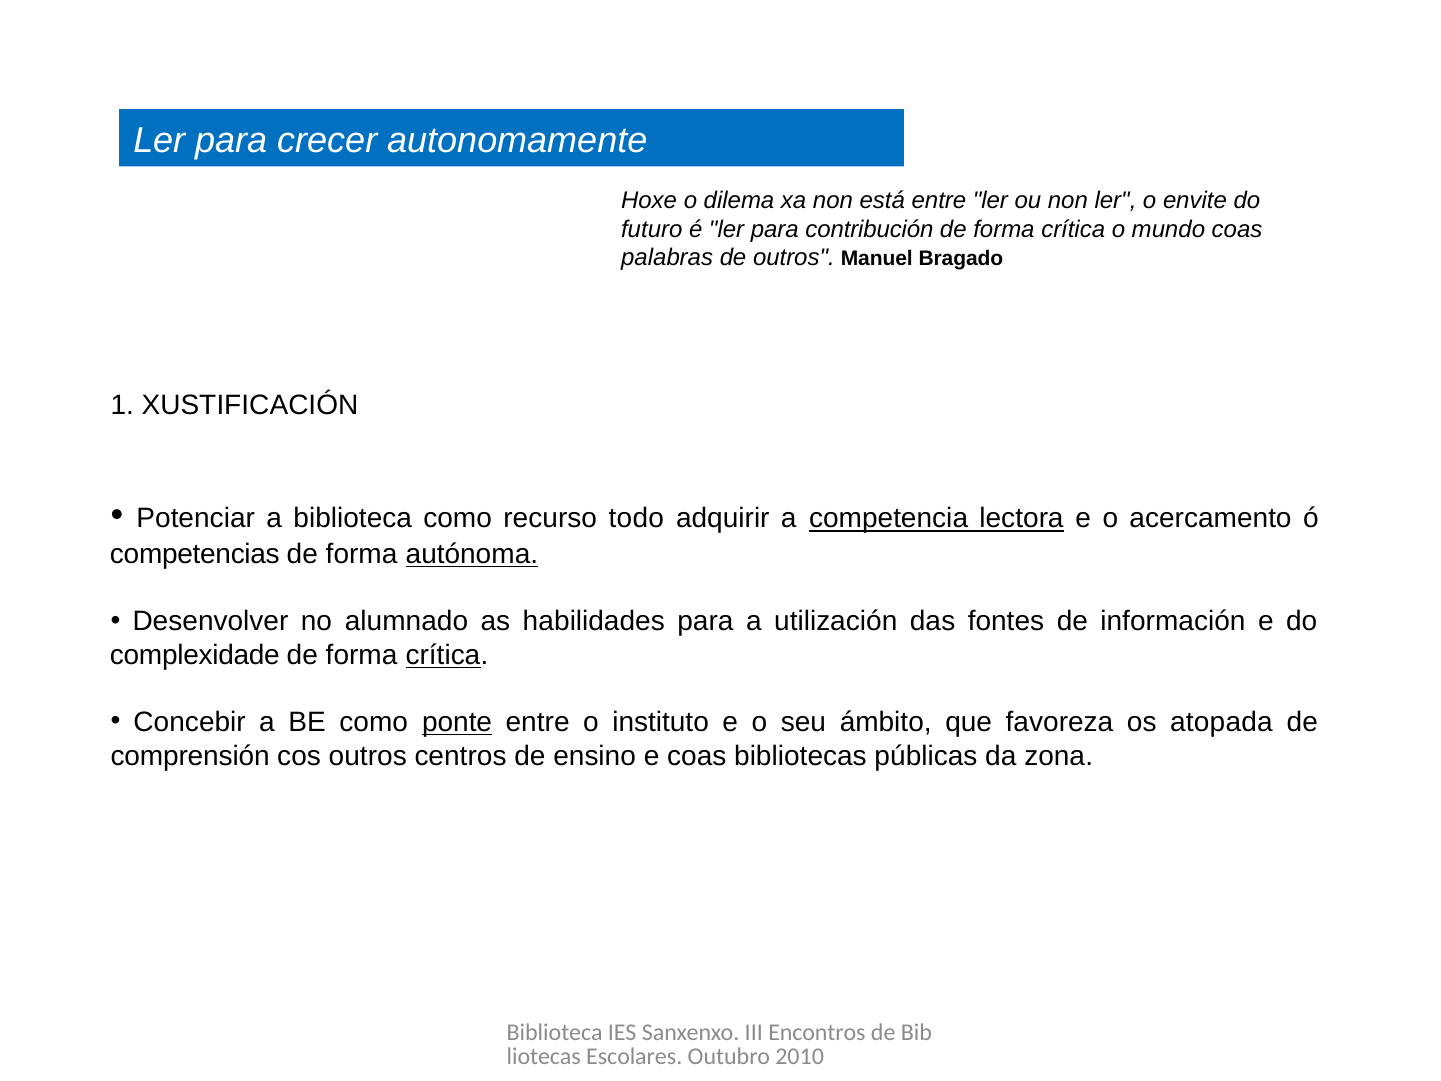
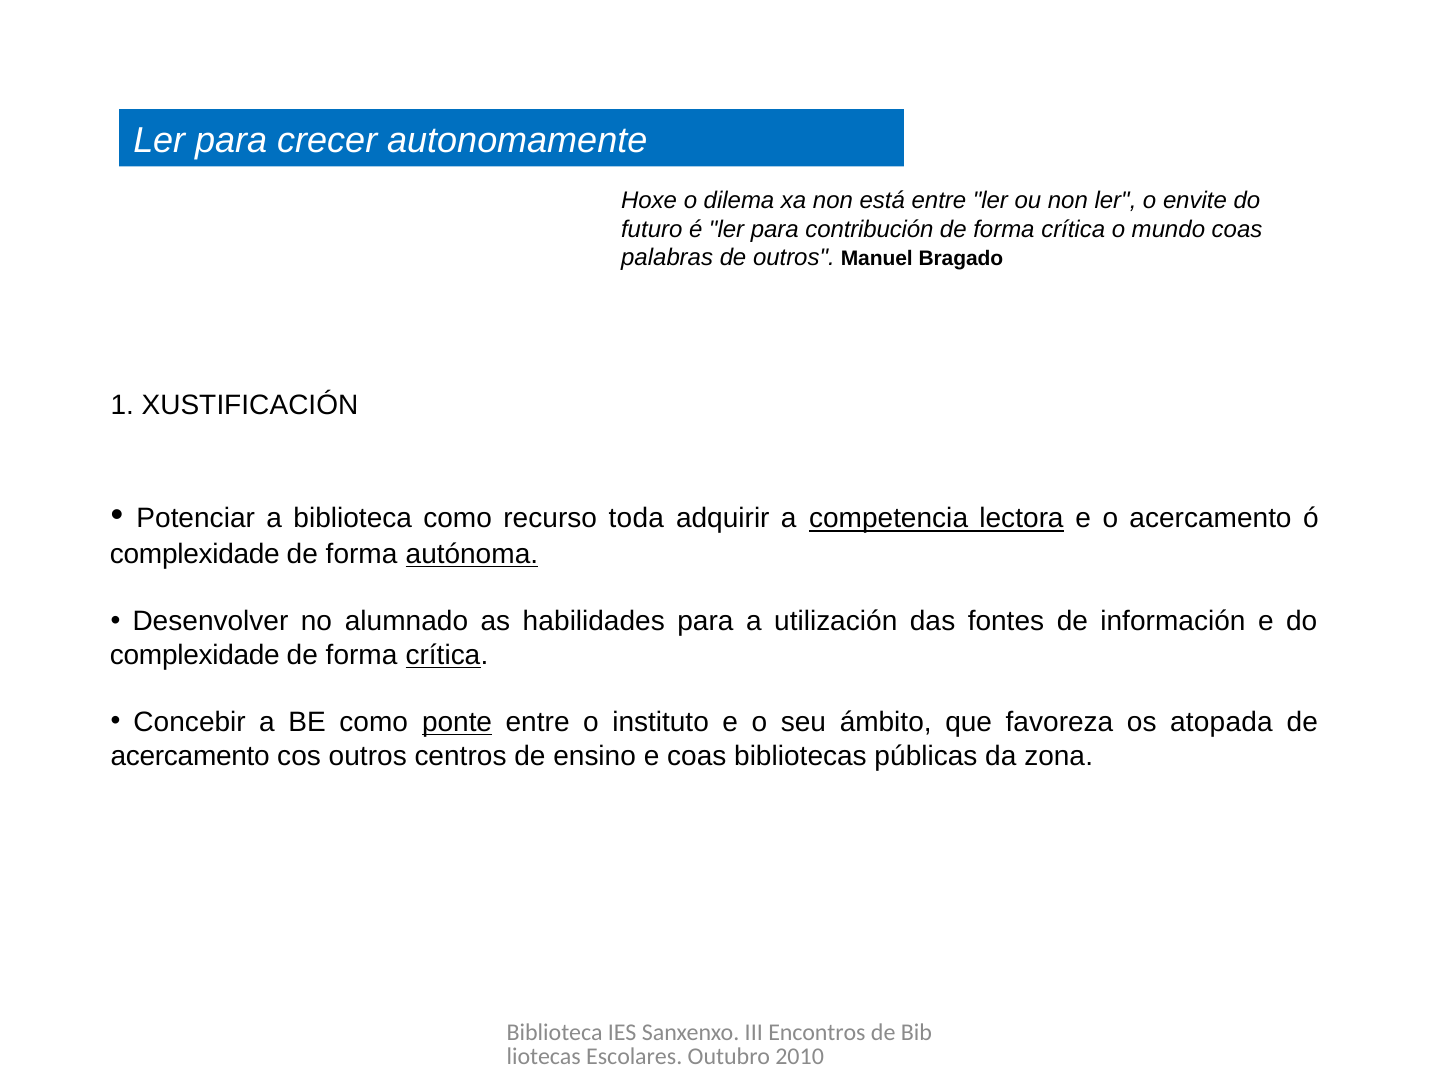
todo: todo -> toda
competencias at (195, 554): competencias -> complexidade
comprensión at (190, 756): comprensión -> acercamento
